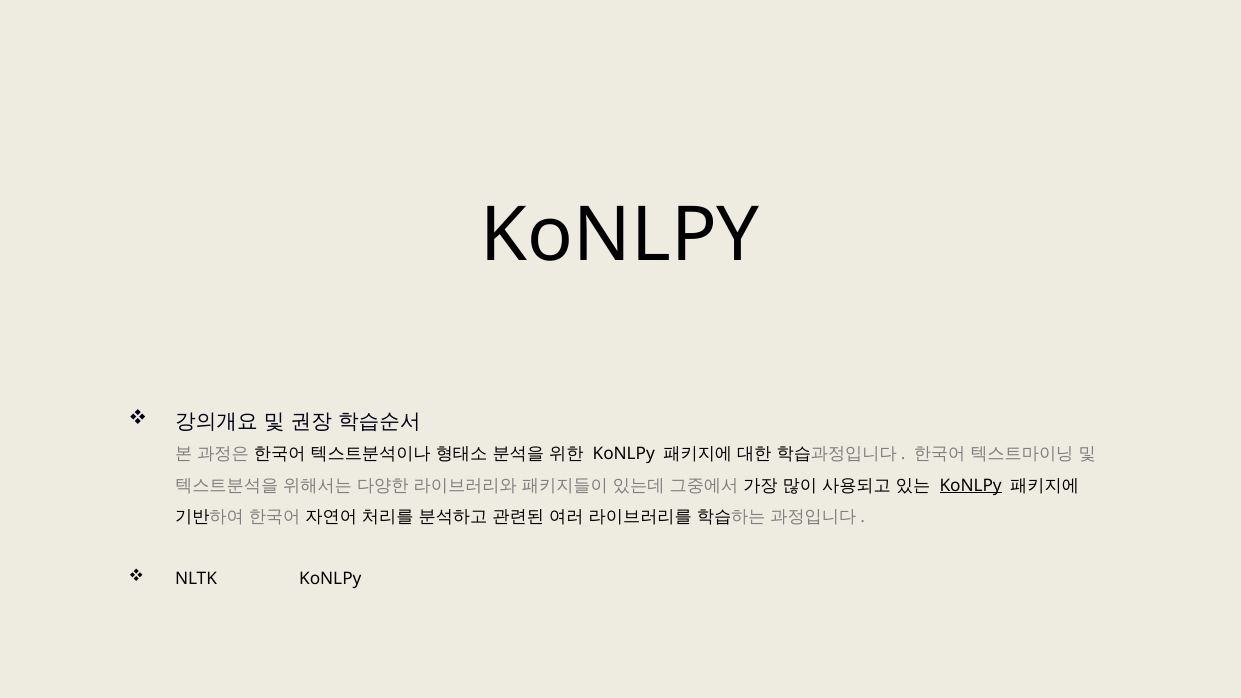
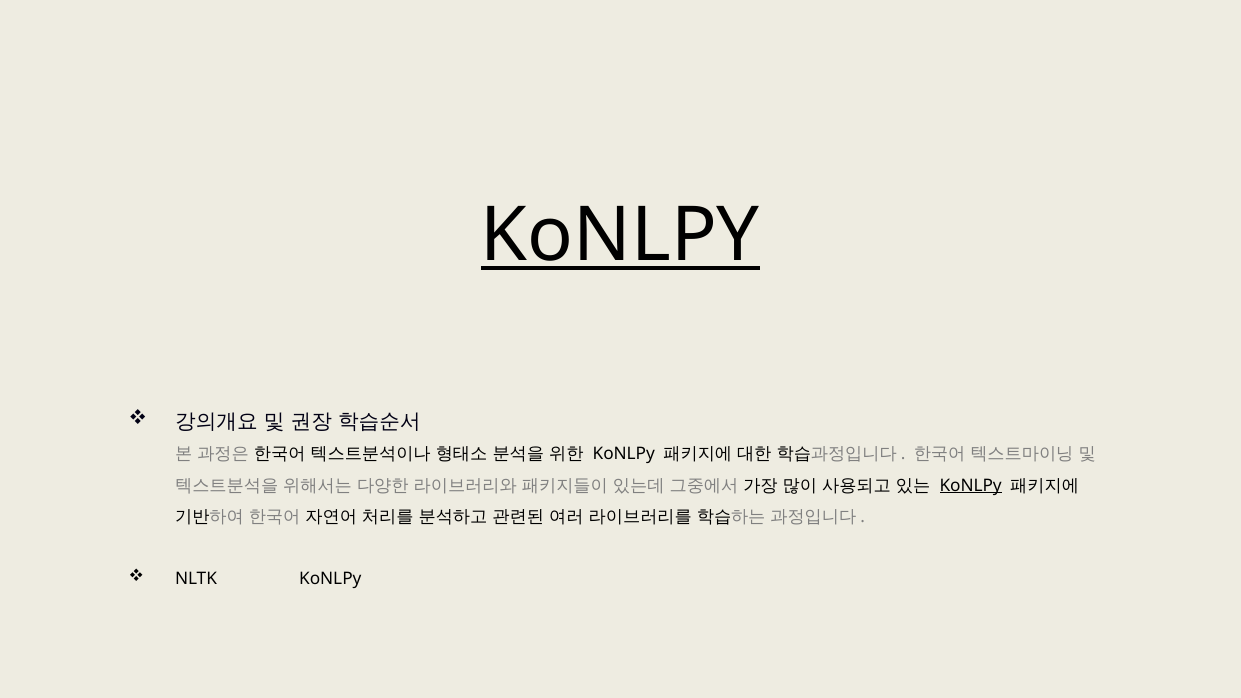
KoNLPY at (620, 235) underline: none -> present
